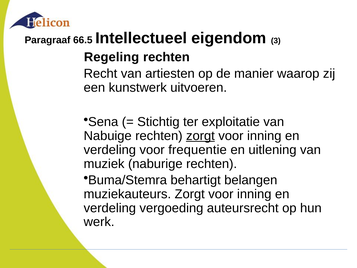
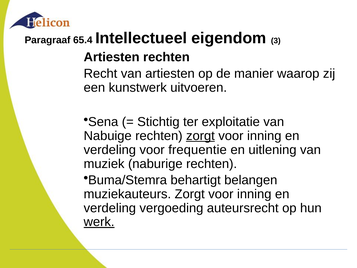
66.5: 66.5 -> 65.4
Regeling at (112, 57): Regeling -> Artiesten
werk underline: none -> present
